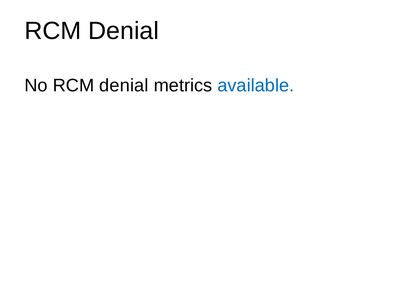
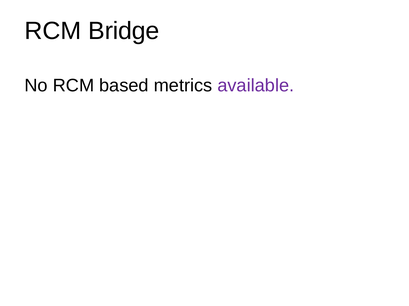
Denial at (124, 31): Denial -> Bridge
No RCM denial: denial -> based
available colour: blue -> purple
